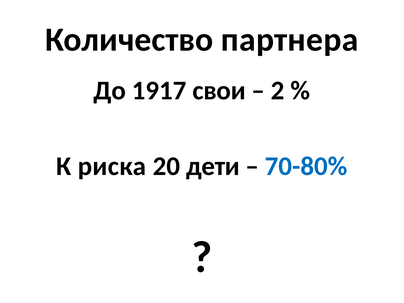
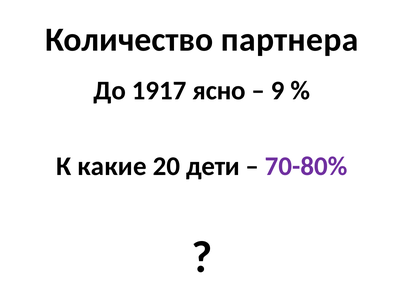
свои: свои -> ясно
2: 2 -> 9
риска: риска -> какие
70-80% colour: blue -> purple
